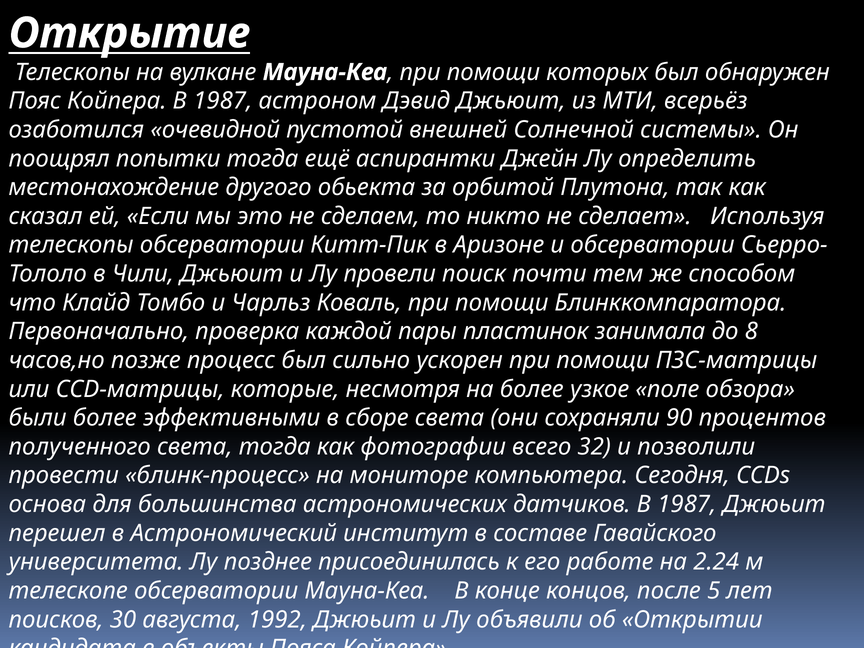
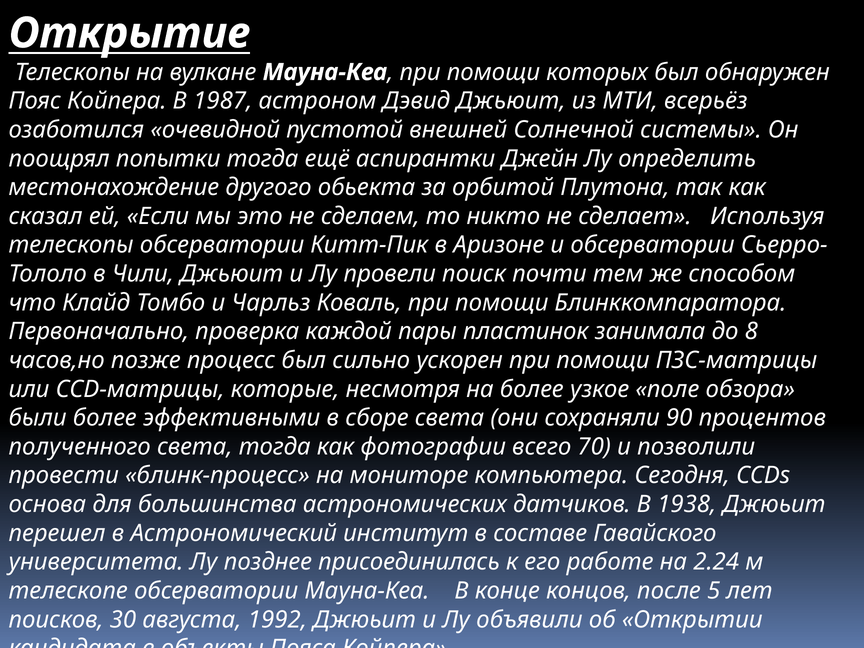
32: 32 -> 70
датчиков В 1987: 1987 -> 1938
